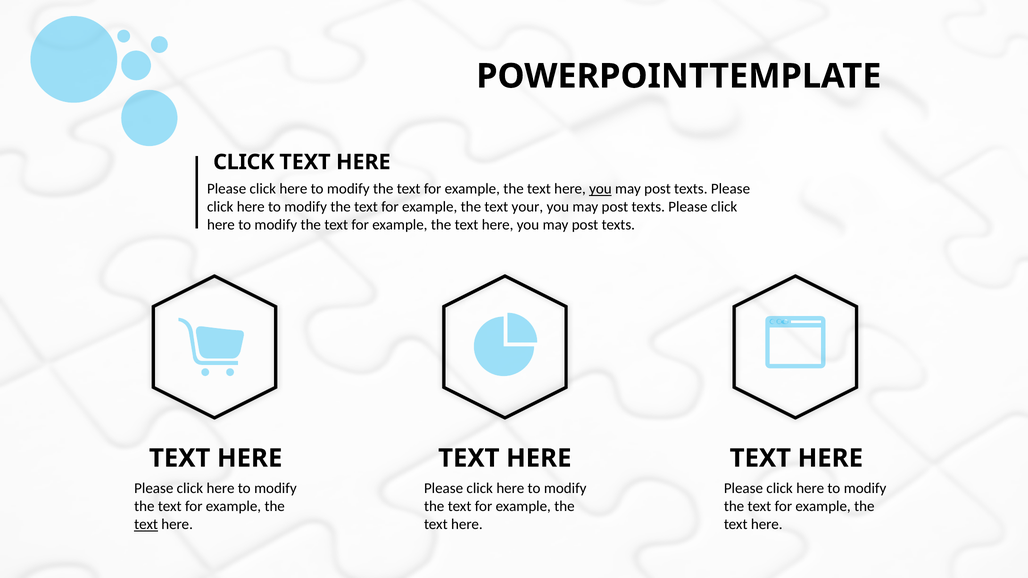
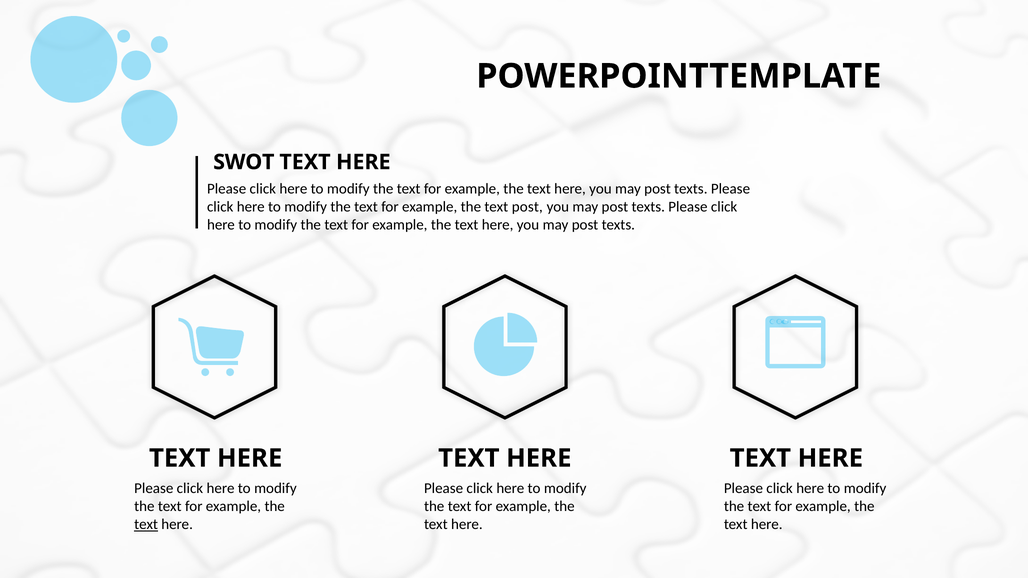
CLICK at (244, 162): CLICK -> SWOT
you at (600, 189) underline: present -> none
text your: your -> post
